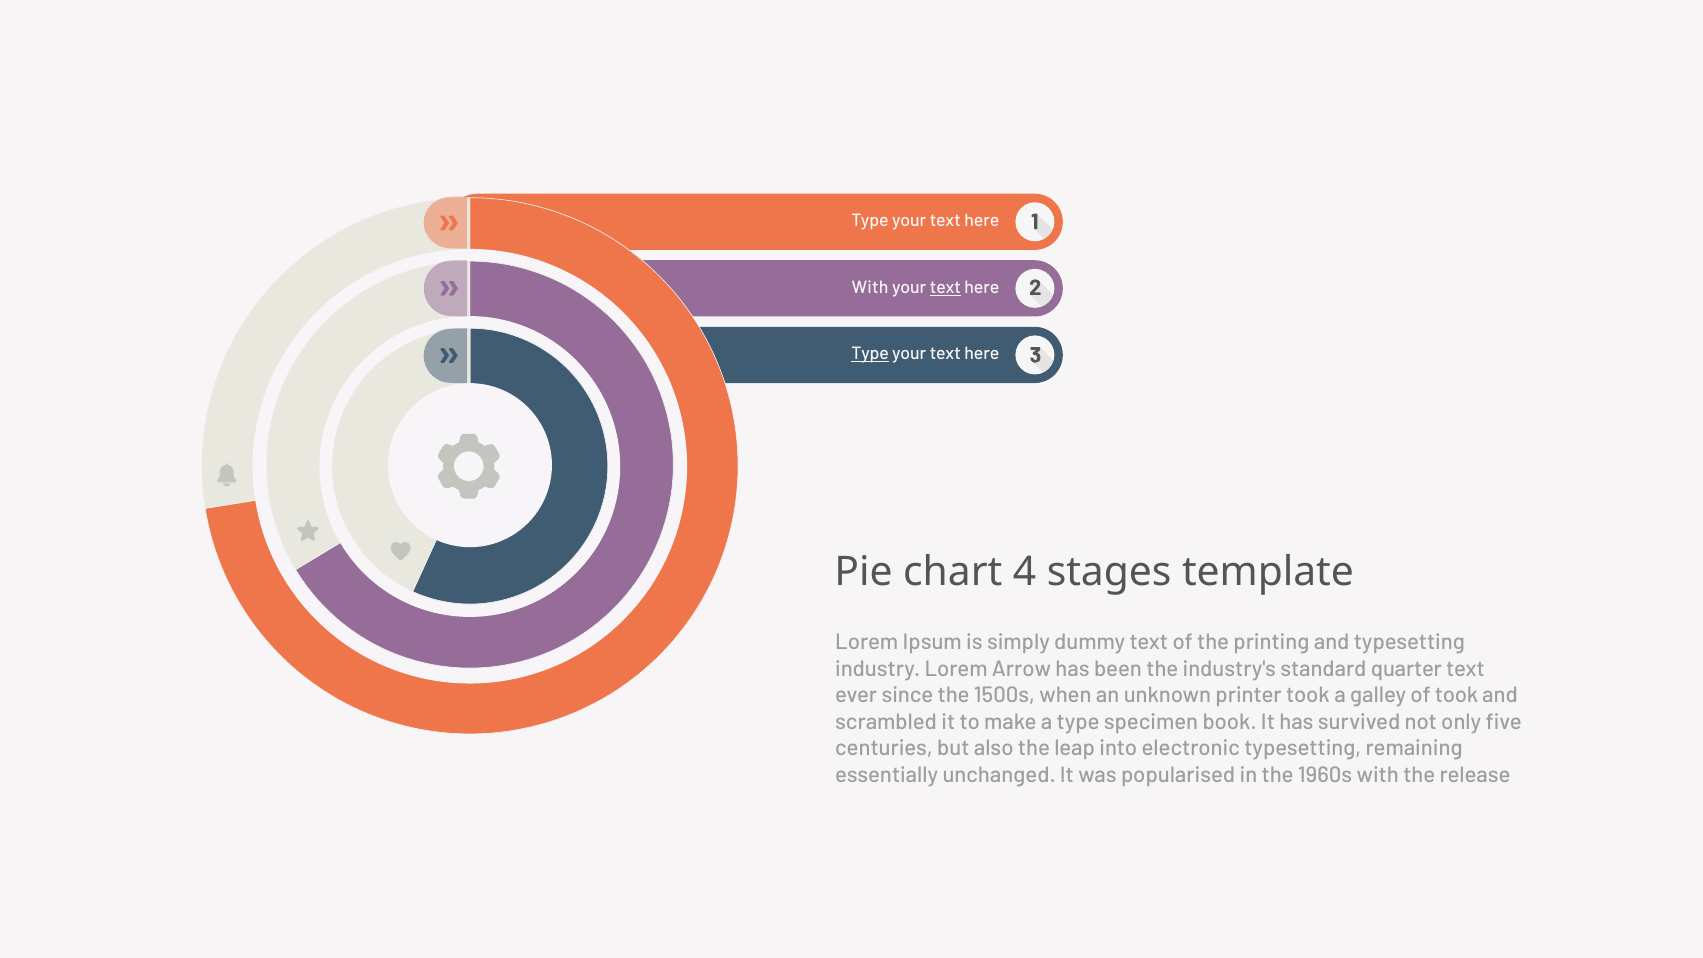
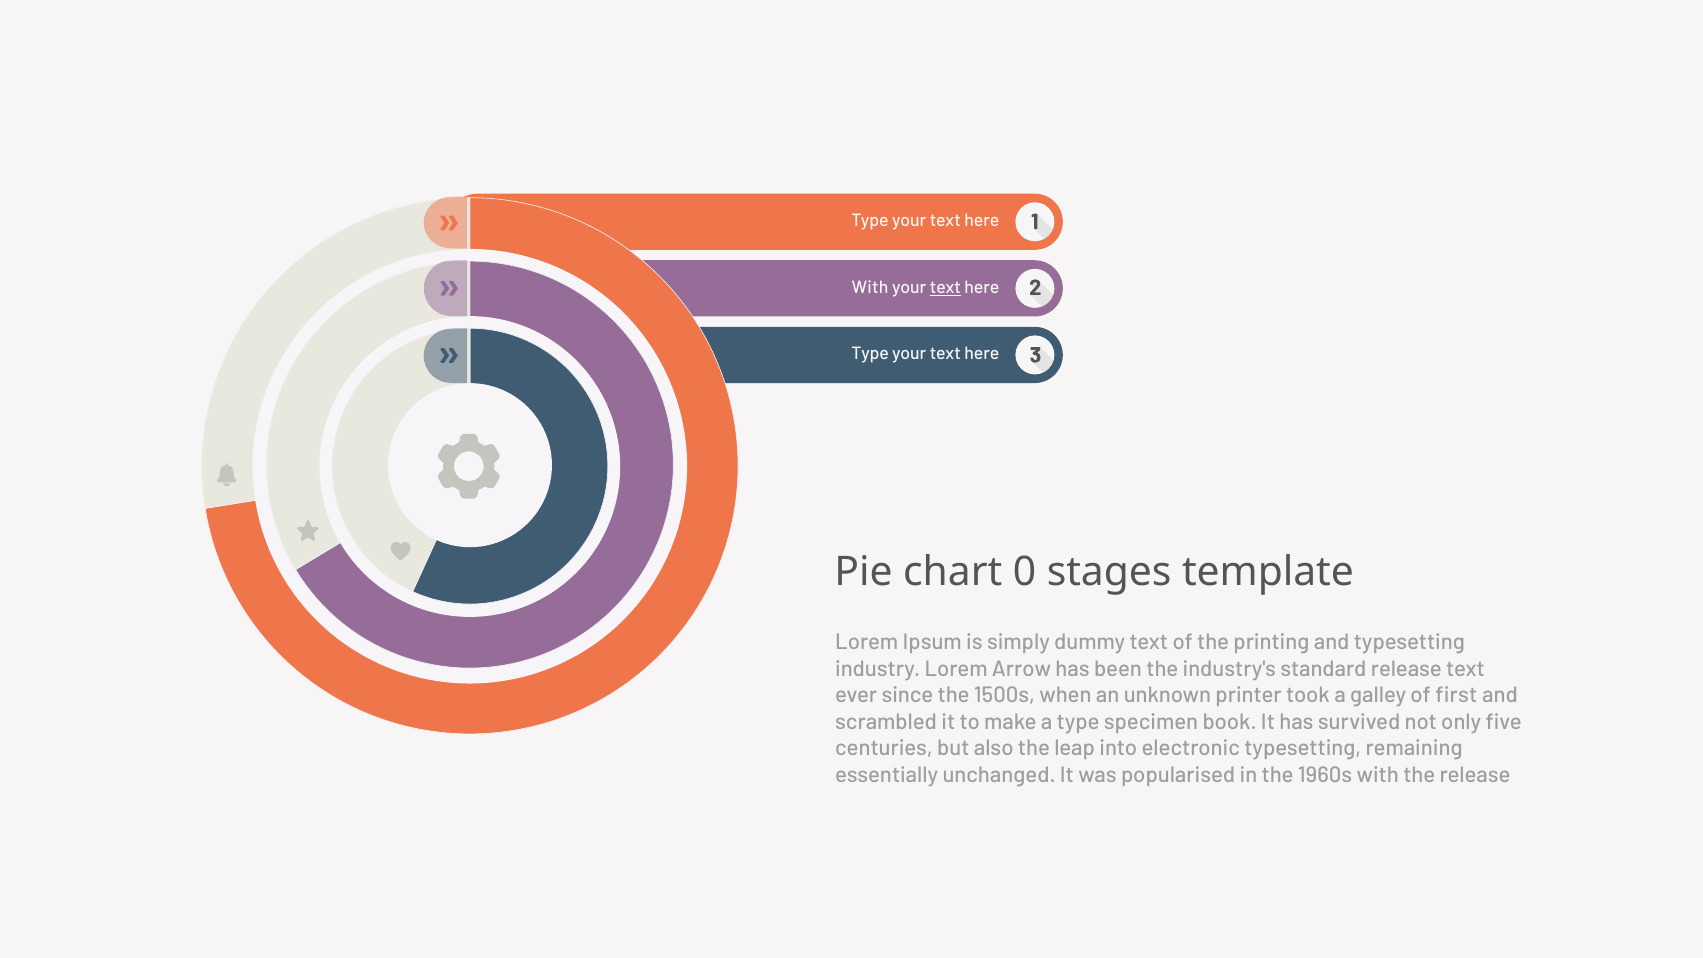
Type at (870, 354) underline: present -> none
4: 4 -> 0
standard quarter: quarter -> release
of took: took -> first
